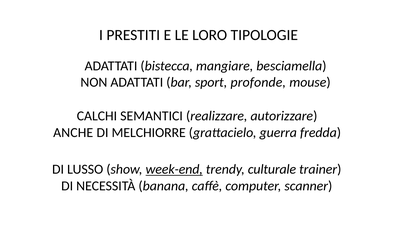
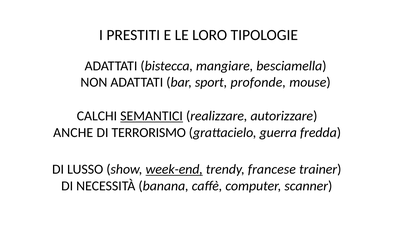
SEMANTICI underline: none -> present
MELCHIORRE: MELCHIORRE -> TERRORISMO
culturale: culturale -> francese
